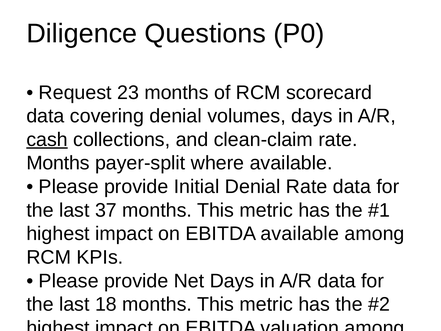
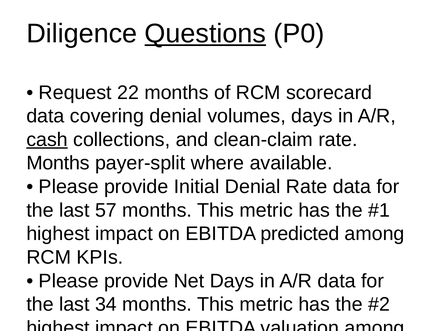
Questions underline: none -> present
23: 23 -> 22
37: 37 -> 57
EBITDA available: available -> predicted
18: 18 -> 34
